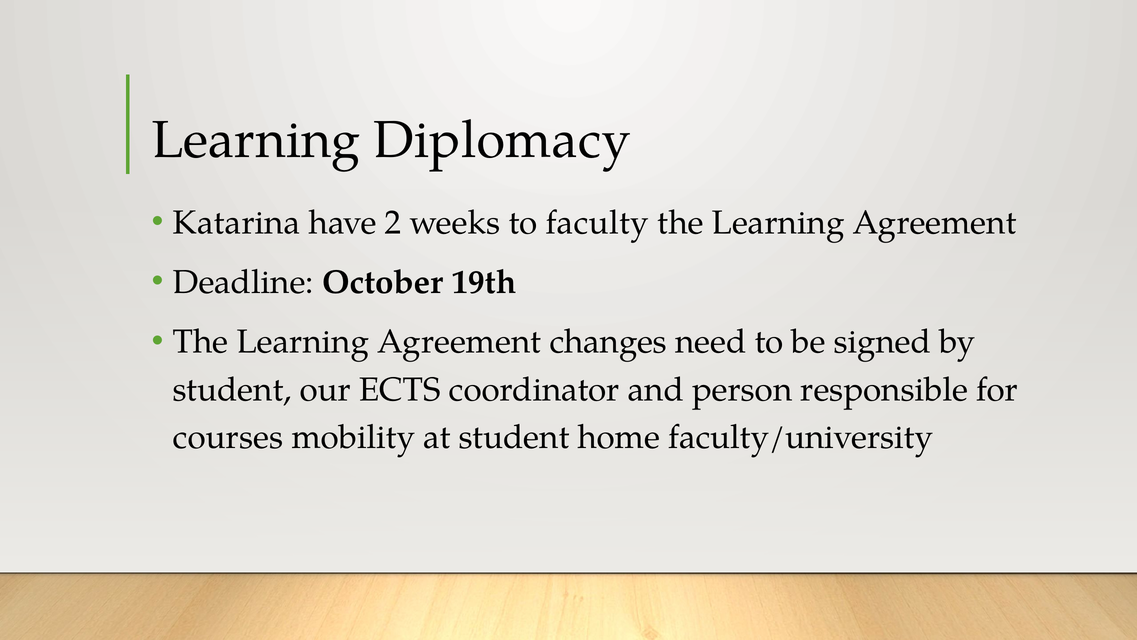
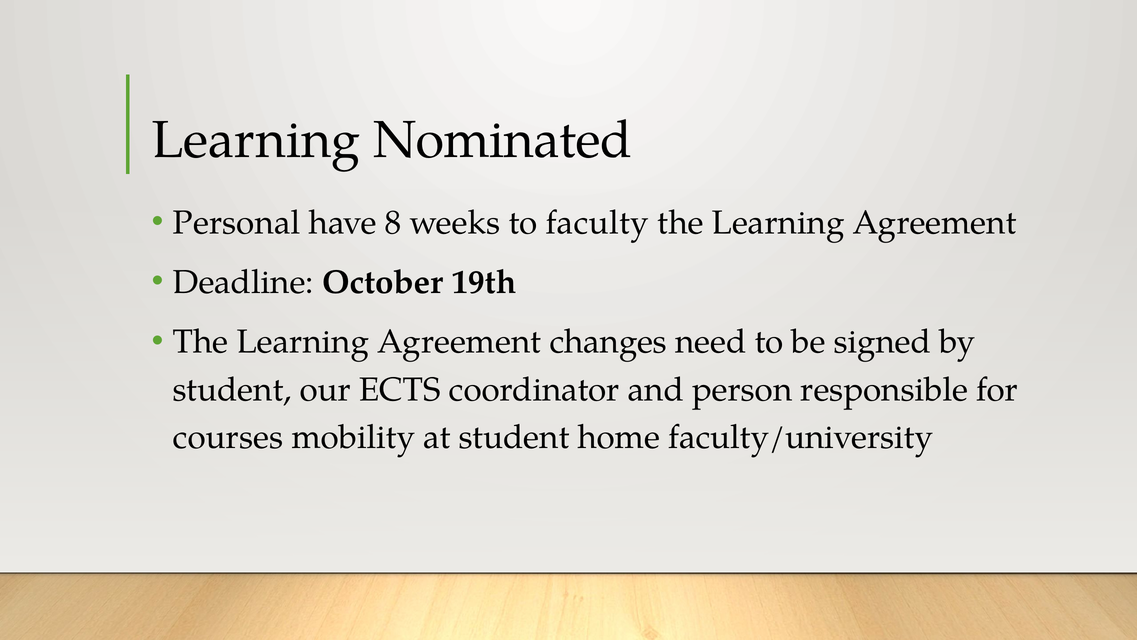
Diplomacy: Diplomacy -> Nominated
Katarina: Katarina -> Personal
2: 2 -> 8
